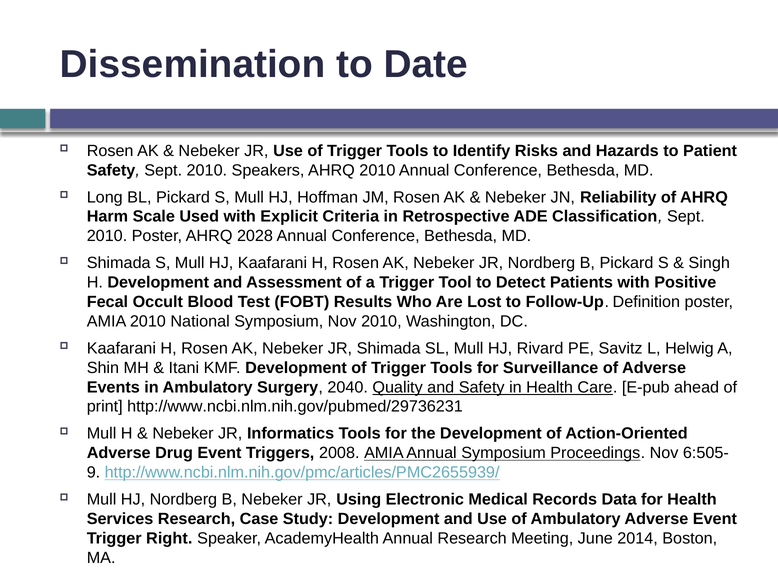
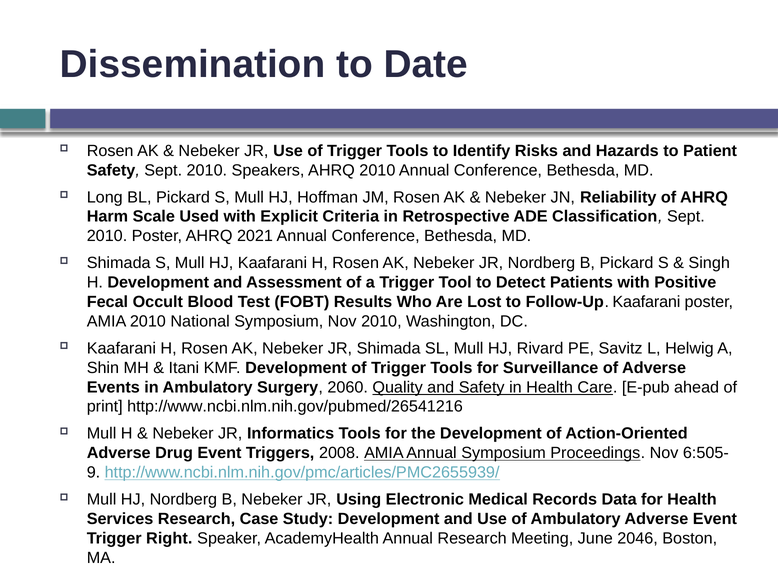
2028: 2028 -> 2021
Follow-Up Definition: Definition -> Kaafarani
2040: 2040 -> 2060
http://www.ncbi.nlm.nih.gov/pubmed/29736231: http://www.ncbi.nlm.nih.gov/pubmed/29736231 -> http://www.ncbi.nlm.nih.gov/pubmed/26541216
2014: 2014 -> 2046
